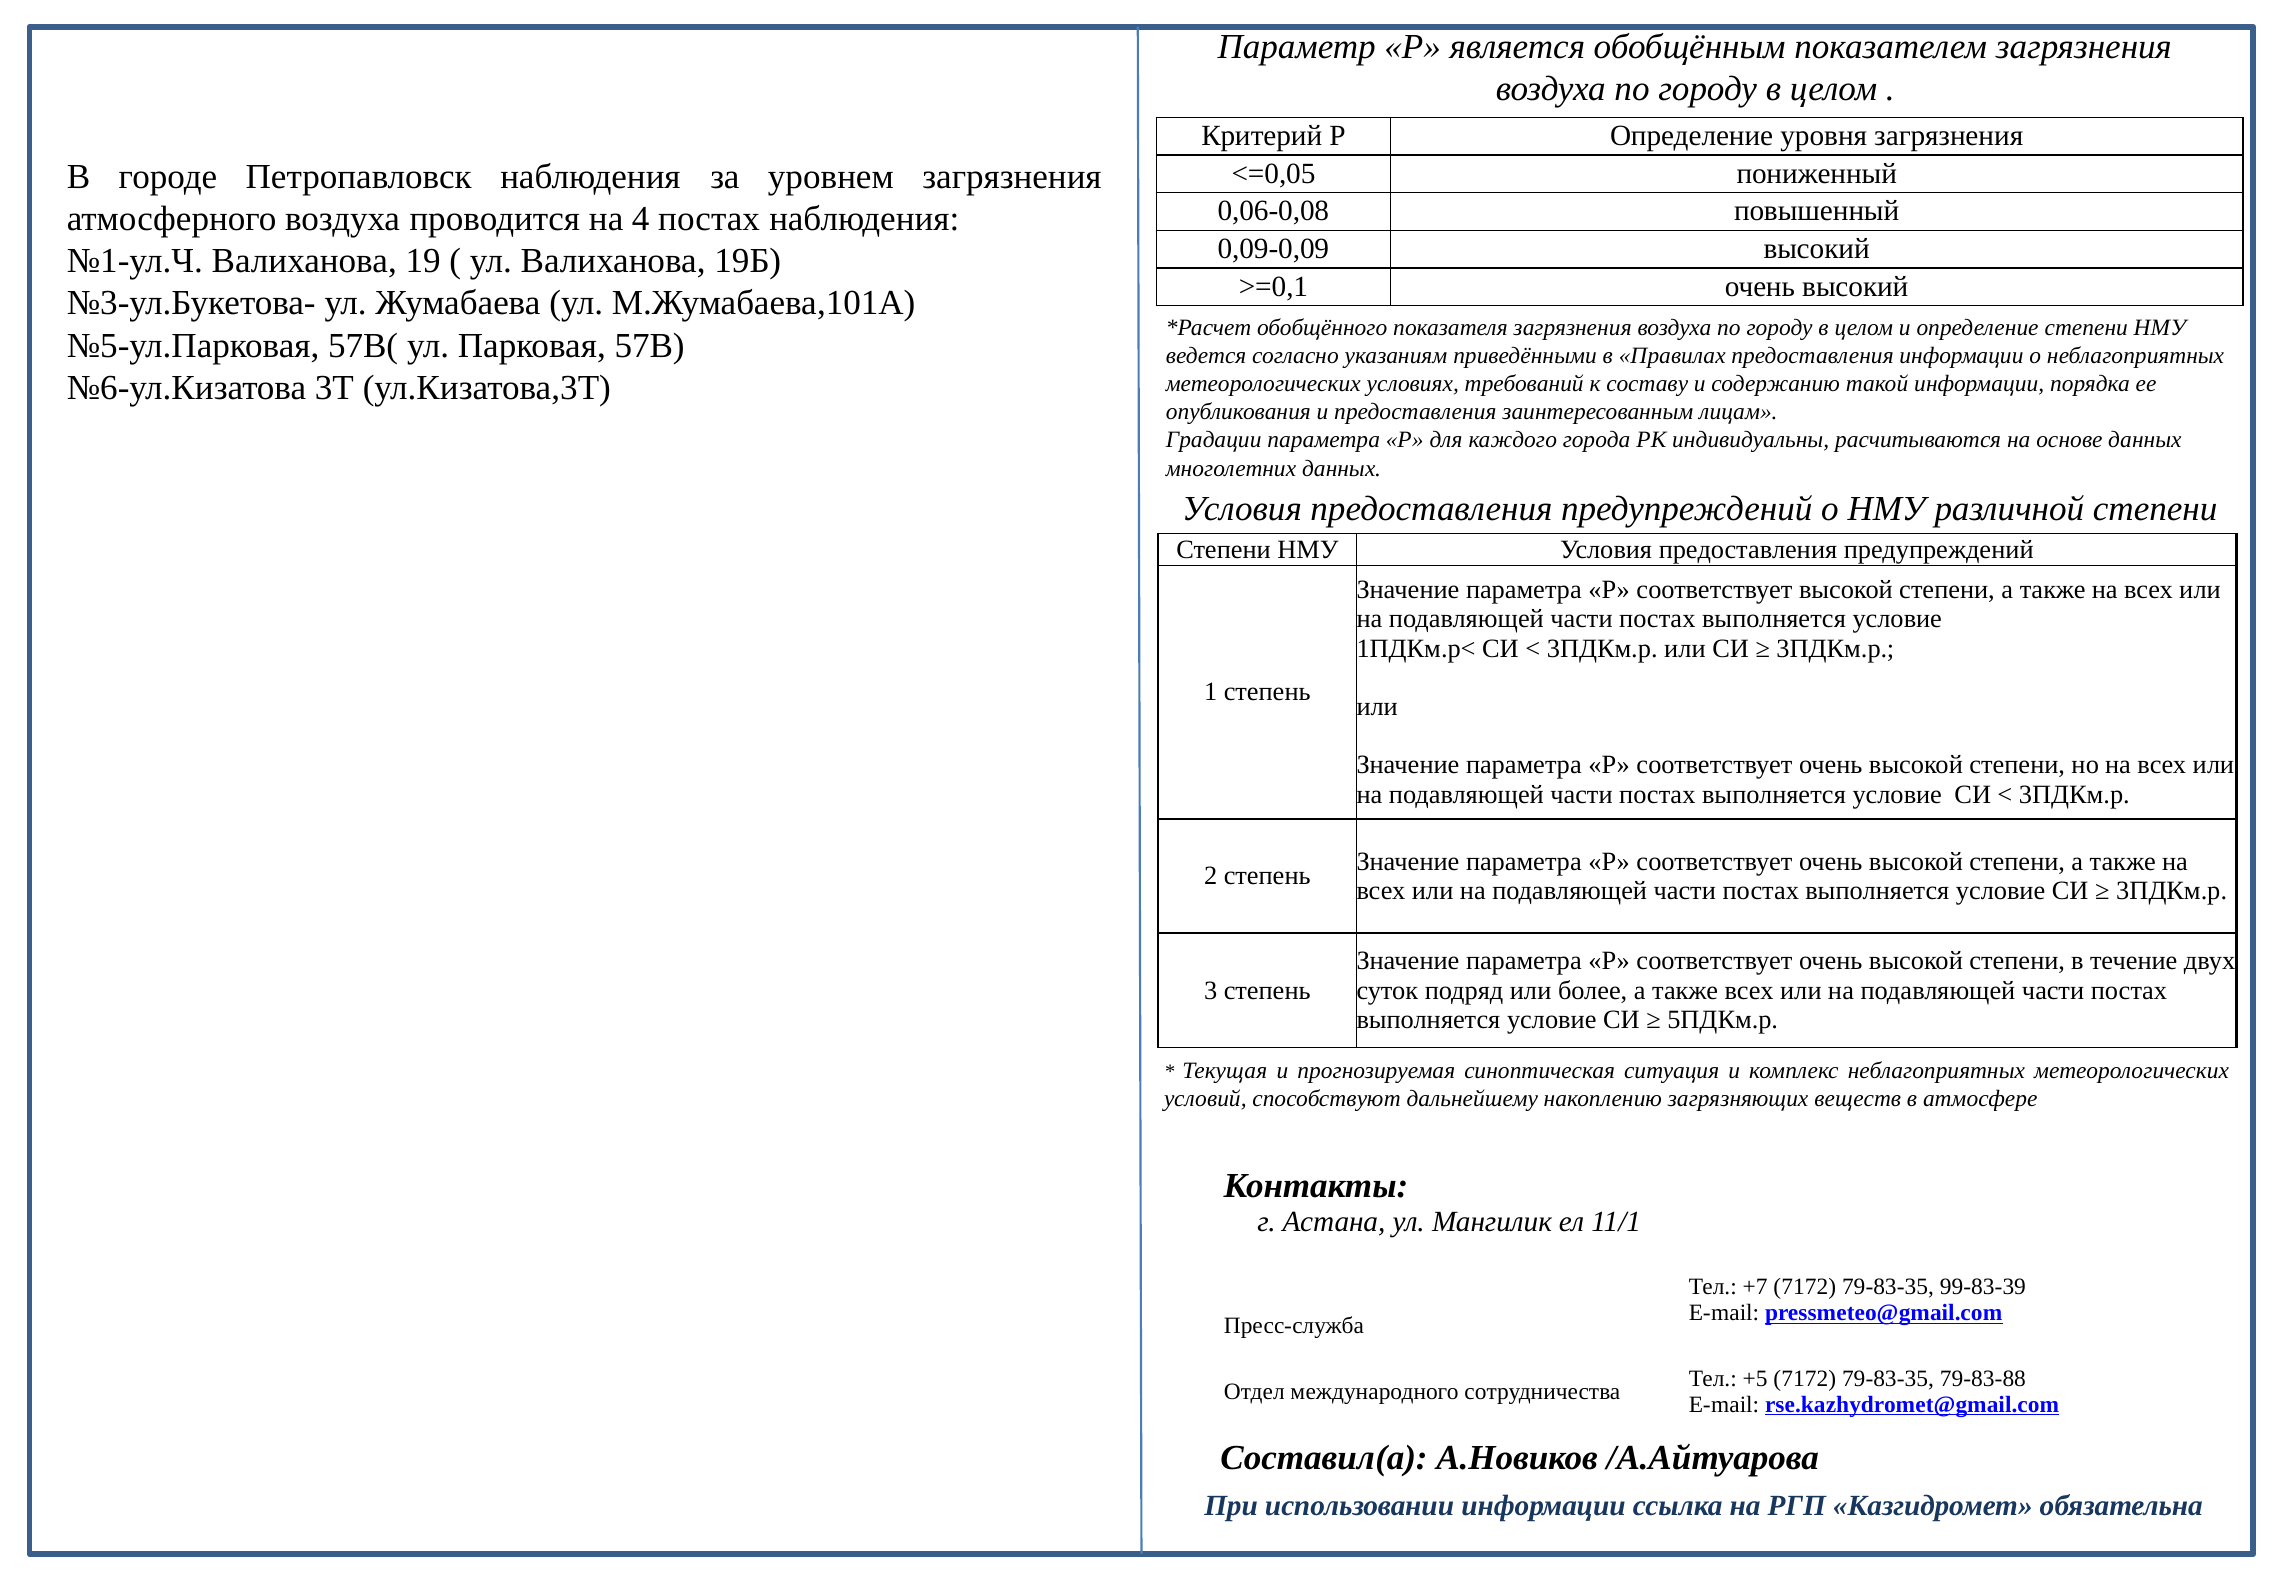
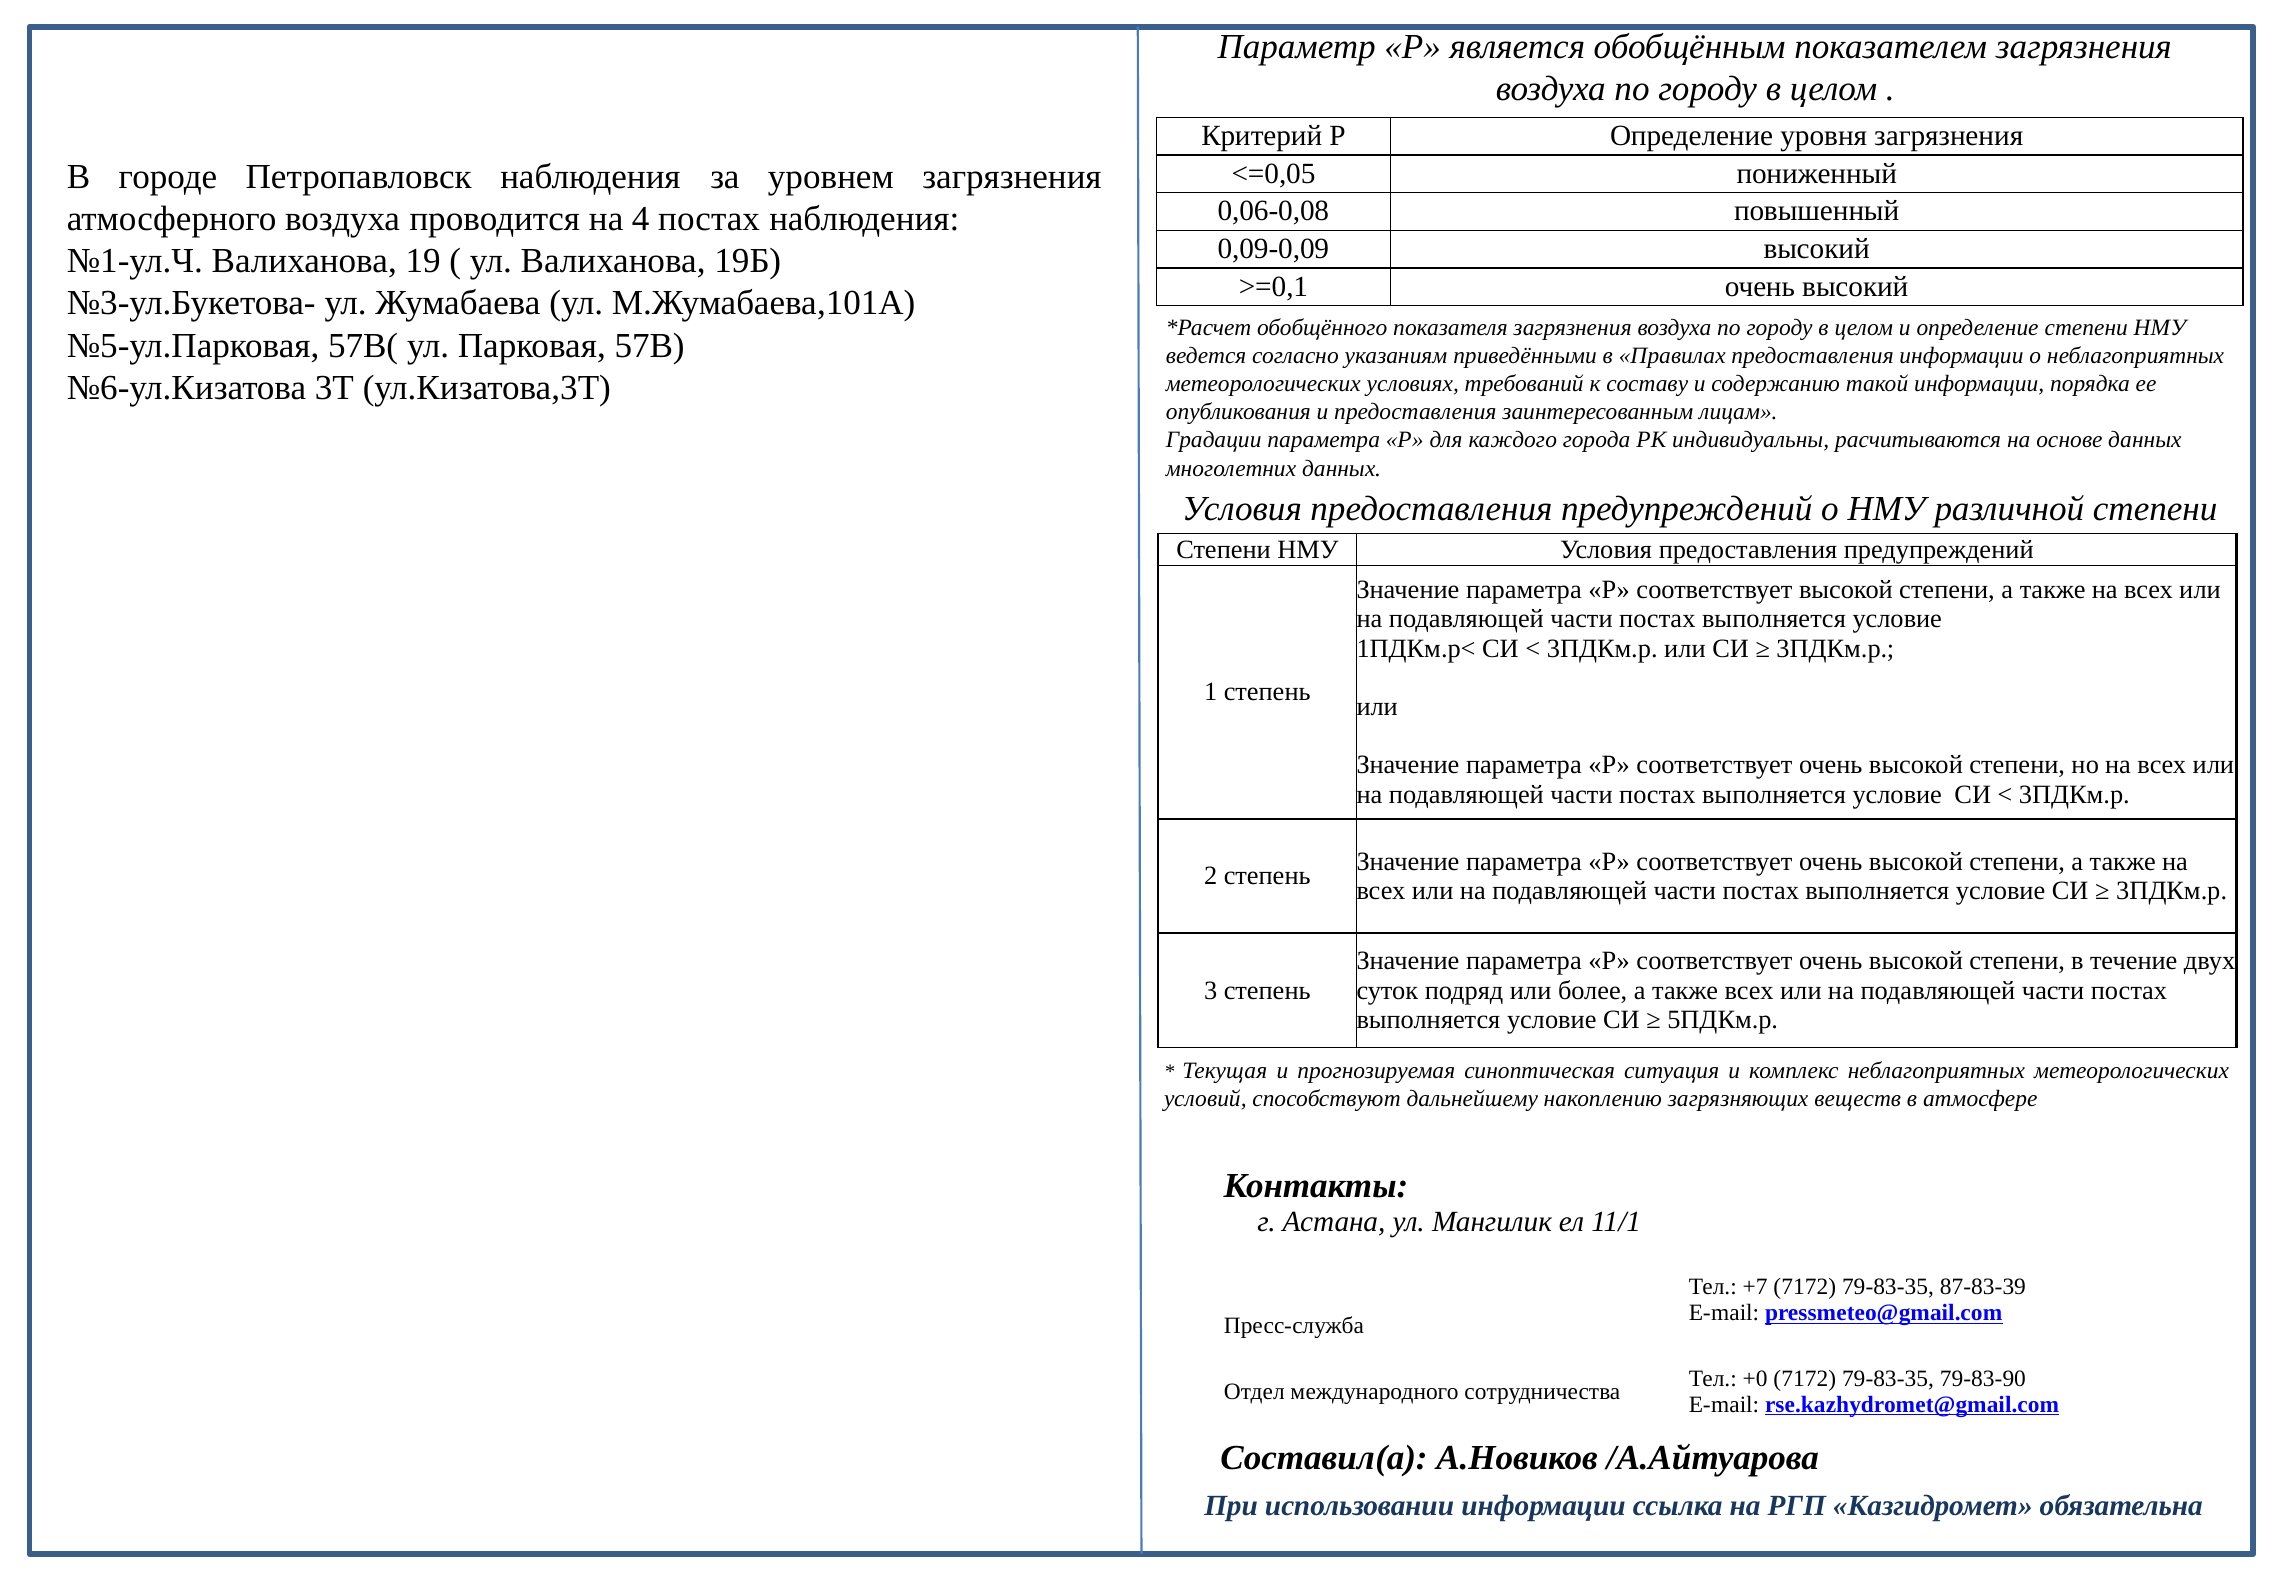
99-83-39: 99-83-39 -> 87-83-39
+5: +5 -> +0
79-83-88: 79-83-88 -> 79-83-90
